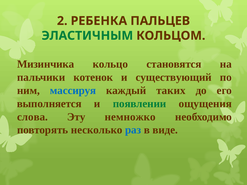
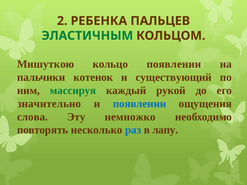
Мизинчика: Мизинчика -> Мишуткою
кольцо становятся: становятся -> появлении
массируя colour: blue -> green
таких: таких -> рукой
выполняется: выполняется -> значительно
появлении at (140, 104) colour: green -> blue
виде: виде -> лапу
